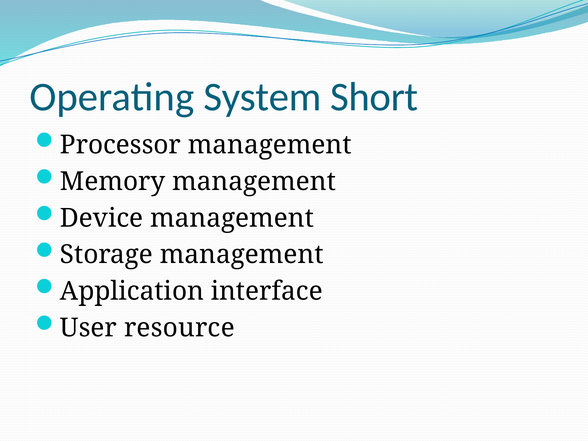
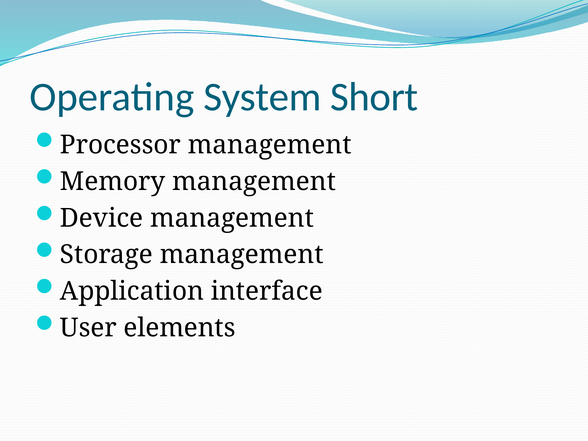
resource: resource -> elements
